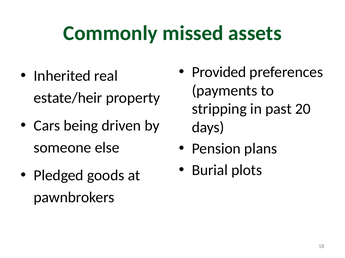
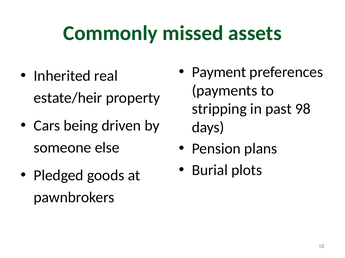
Provided: Provided -> Payment
20: 20 -> 98
